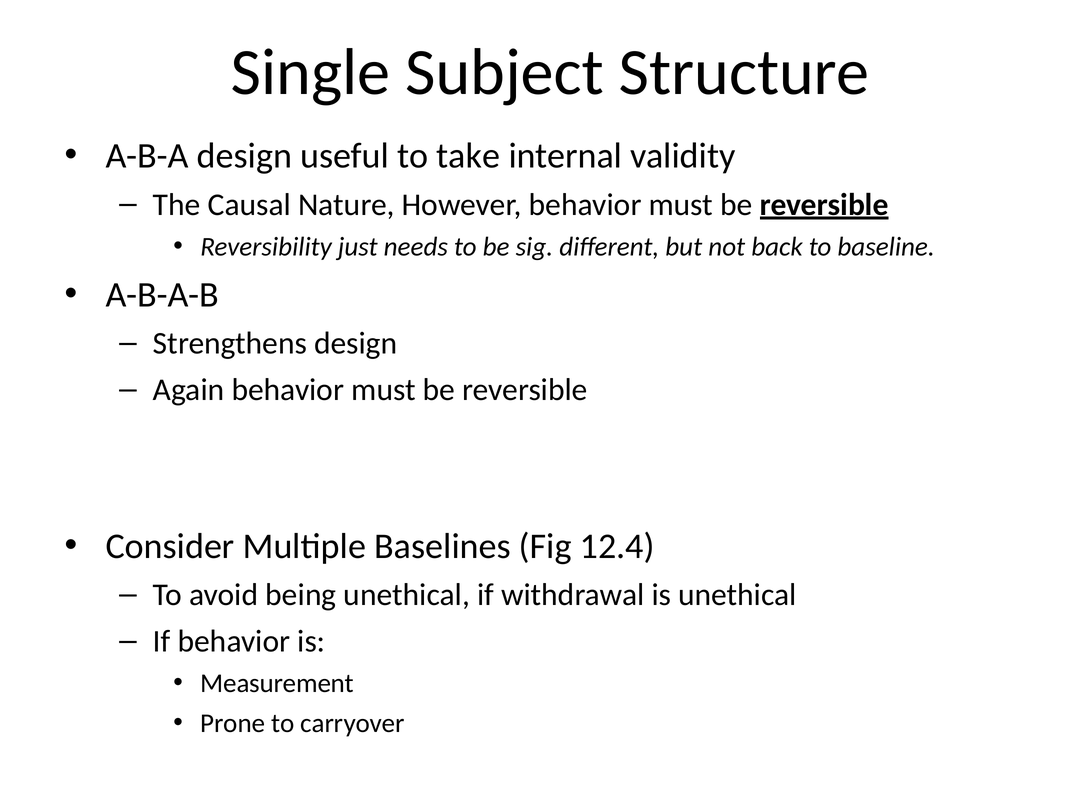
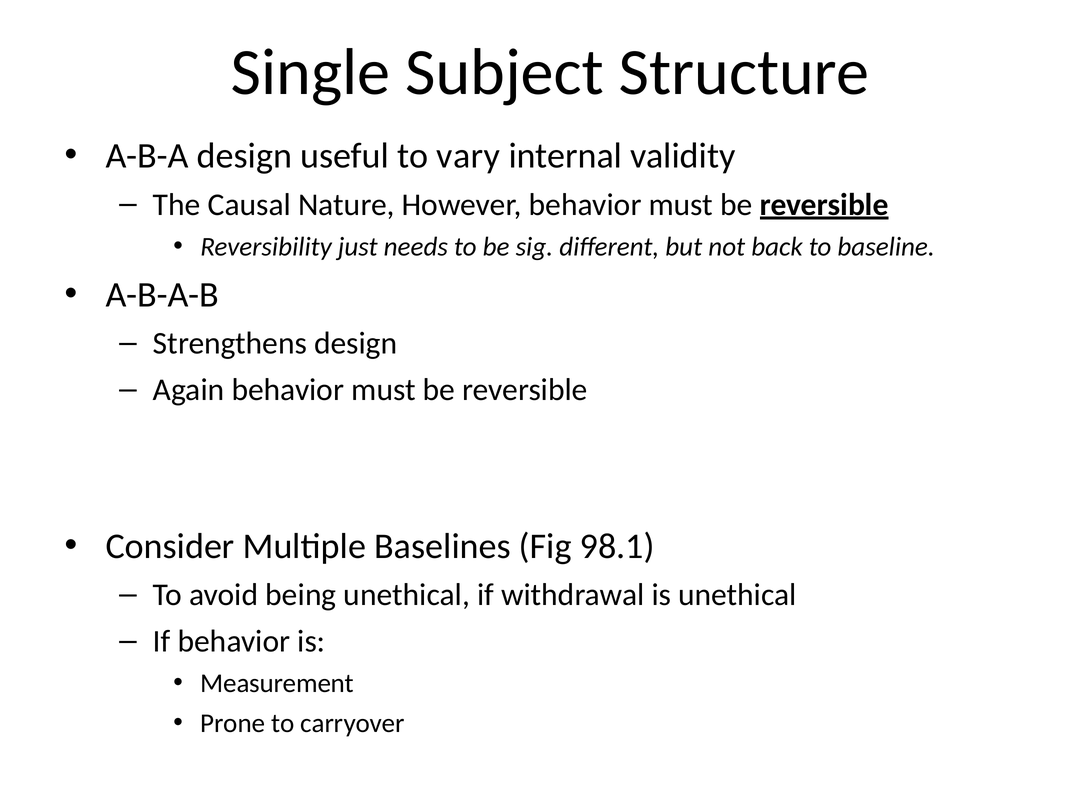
take: take -> vary
12.4: 12.4 -> 98.1
